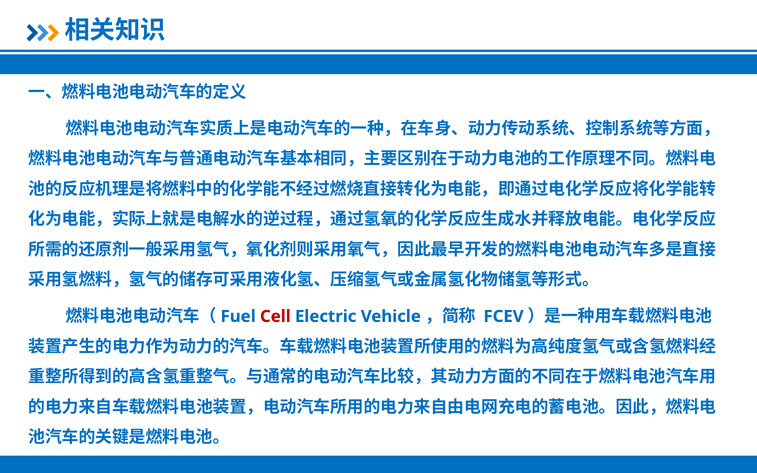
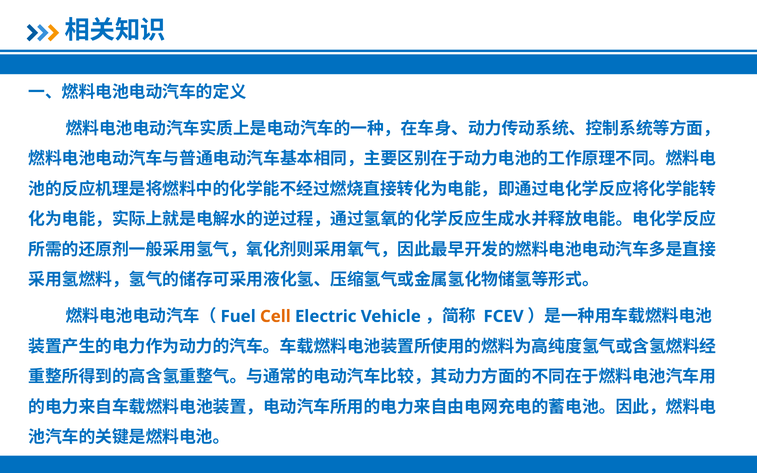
Cell colour: red -> orange
